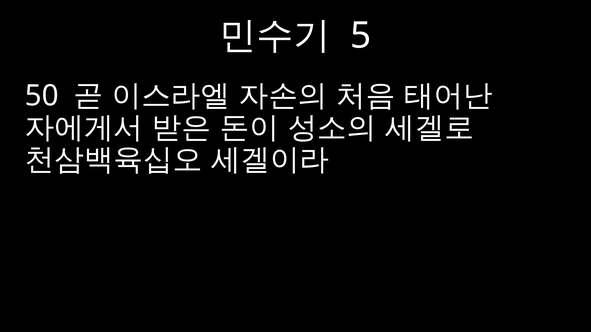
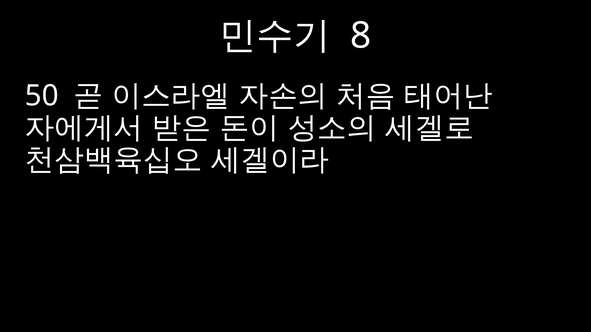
5: 5 -> 8
